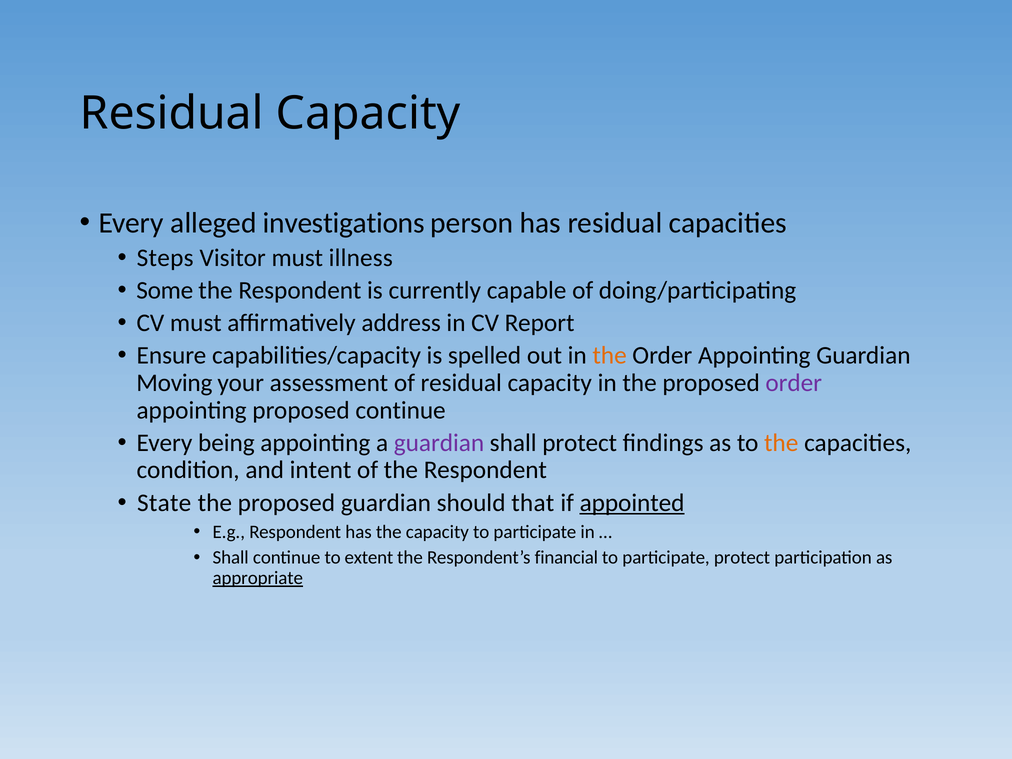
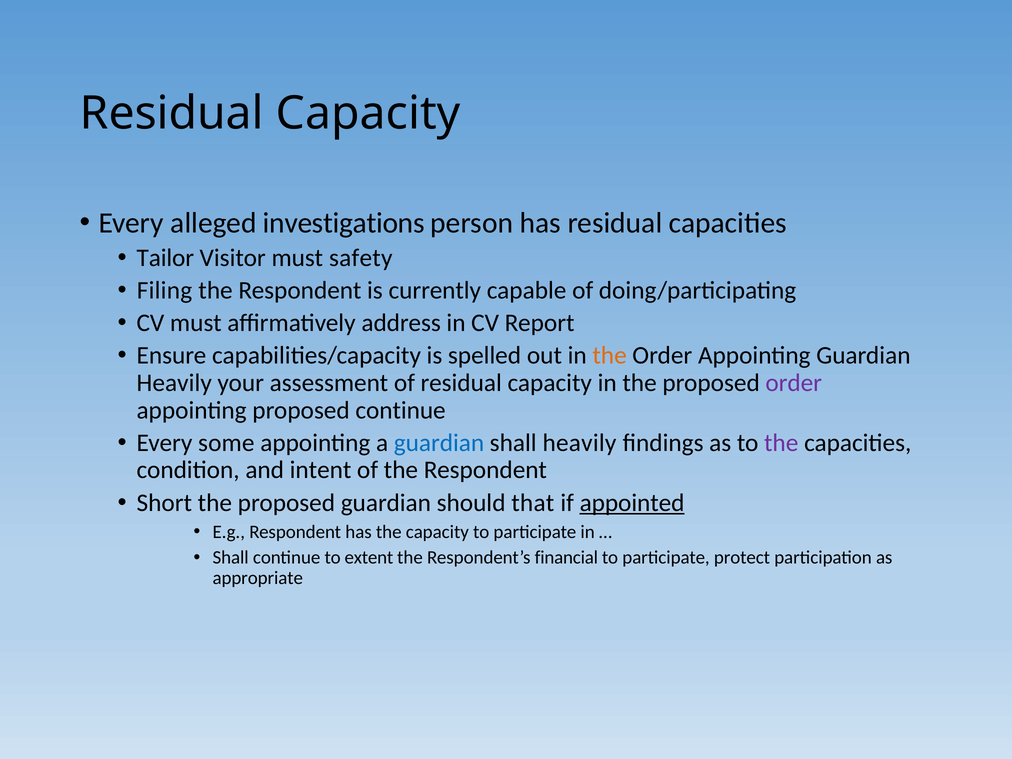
Steps: Steps -> Tailor
illness: illness -> safety
Some: Some -> Filing
Moving at (174, 383): Moving -> Heavily
being: being -> some
guardian at (439, 443) colour: purple -> blue
shall protect: protect -> heavily
the at (781, 443) colour: orange -> purple
State: State -> Short
appropriate underline: present -> none
